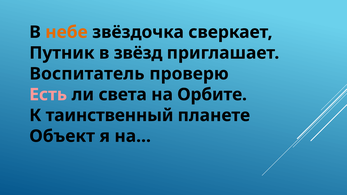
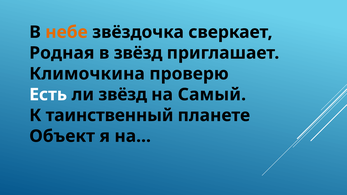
Путник: Путник -> Родная
Воспитатель: Воспитатель -> Климочкина
Есть colour: pink -> white
ли света: света -> звёзд
Орбите: Орбите -> Самый
